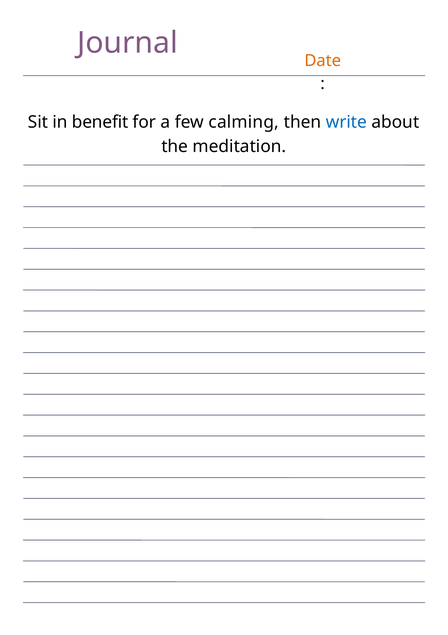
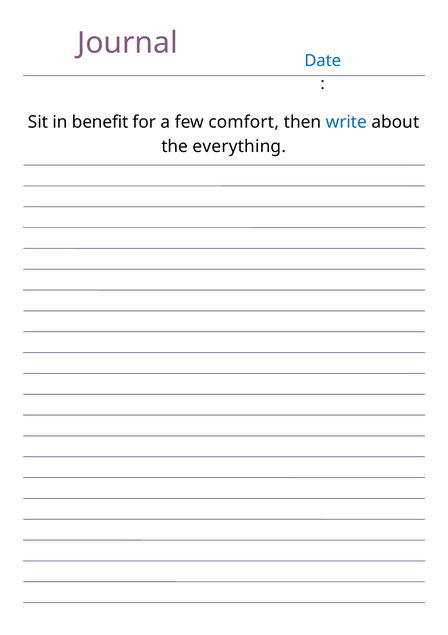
Date colour: orange -> blue
calming: calming -> comfort
meditation: meditation -> everything
